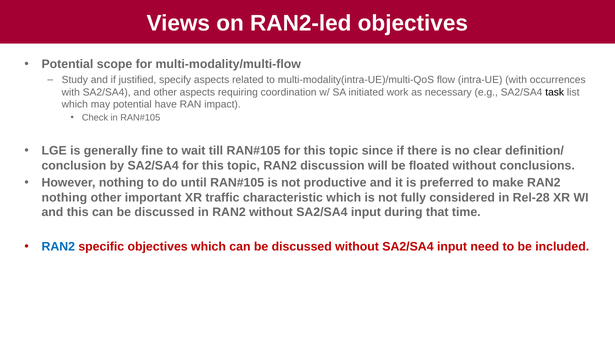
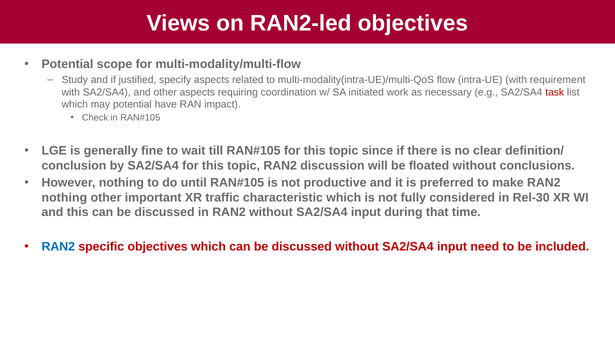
occurrences: occurrences -> requirement
task colour: black -> red
Rel-28: Rel-28 -> Rel-30
